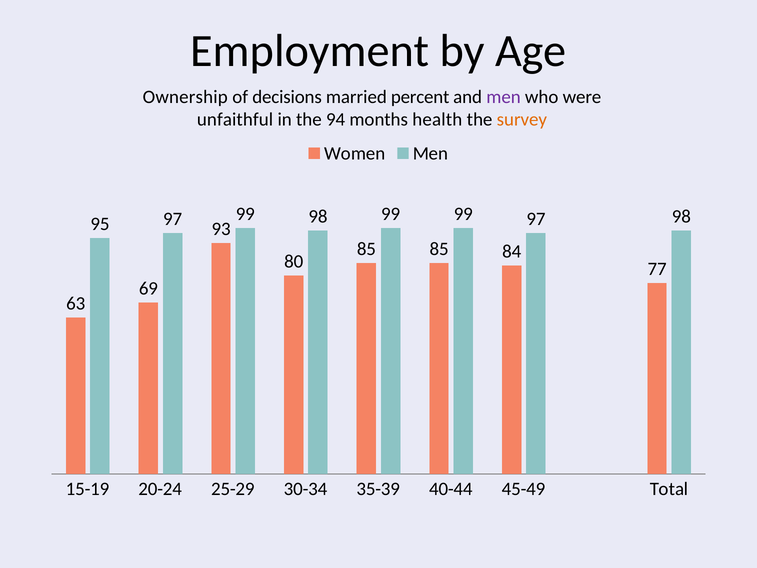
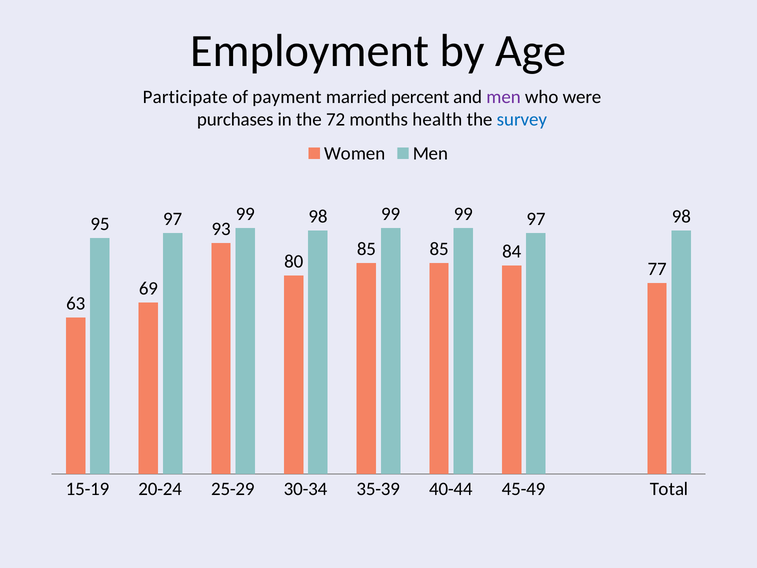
Ownership: Ownership -> Participate
decisions: decisions -> payment
unfaithful: unfaithful -> purchases
94: 94 -> 72
survey colour: orange -> blue
